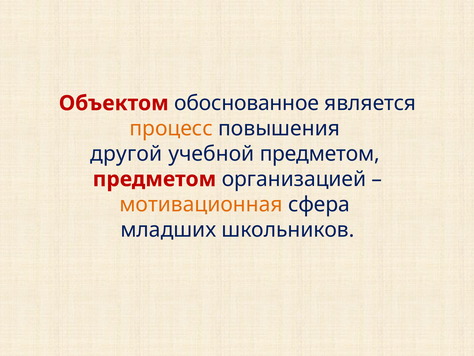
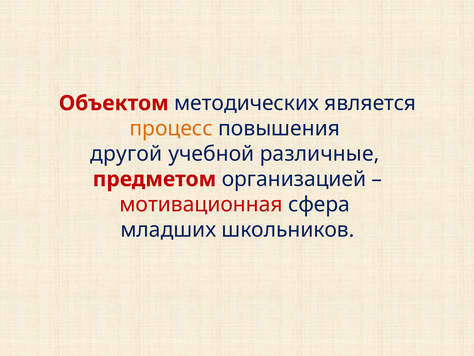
обоснованное: обоснованное -> методических
учебной предметом: предметом -> различные
мотивационная colour: orange -> red
